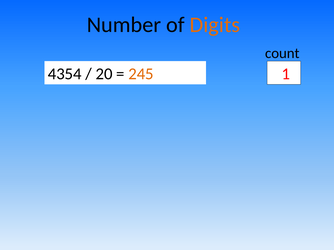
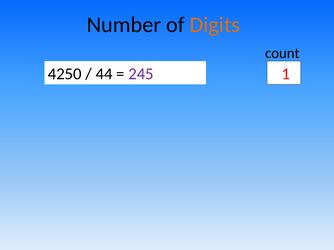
4354: 4354 -> 4250
20: 20 -> 44
245 colour: orange -> purple
